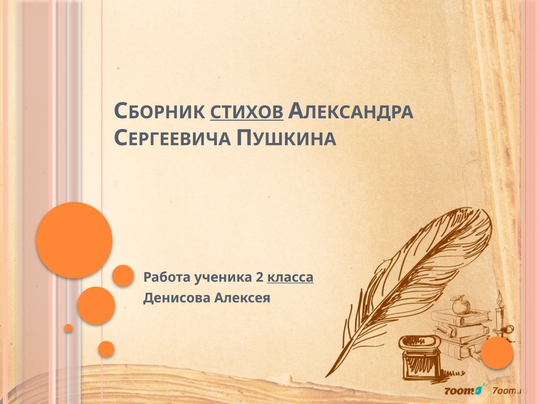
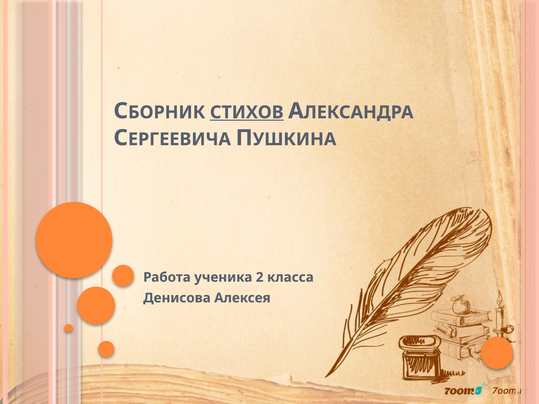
класса underline: present -> none
